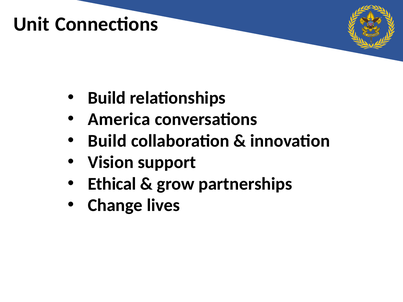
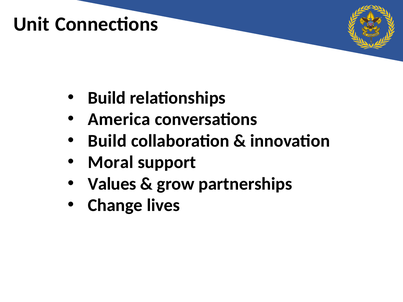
Vision: Vision -> Moral
Ethical: Ethical -> Values
